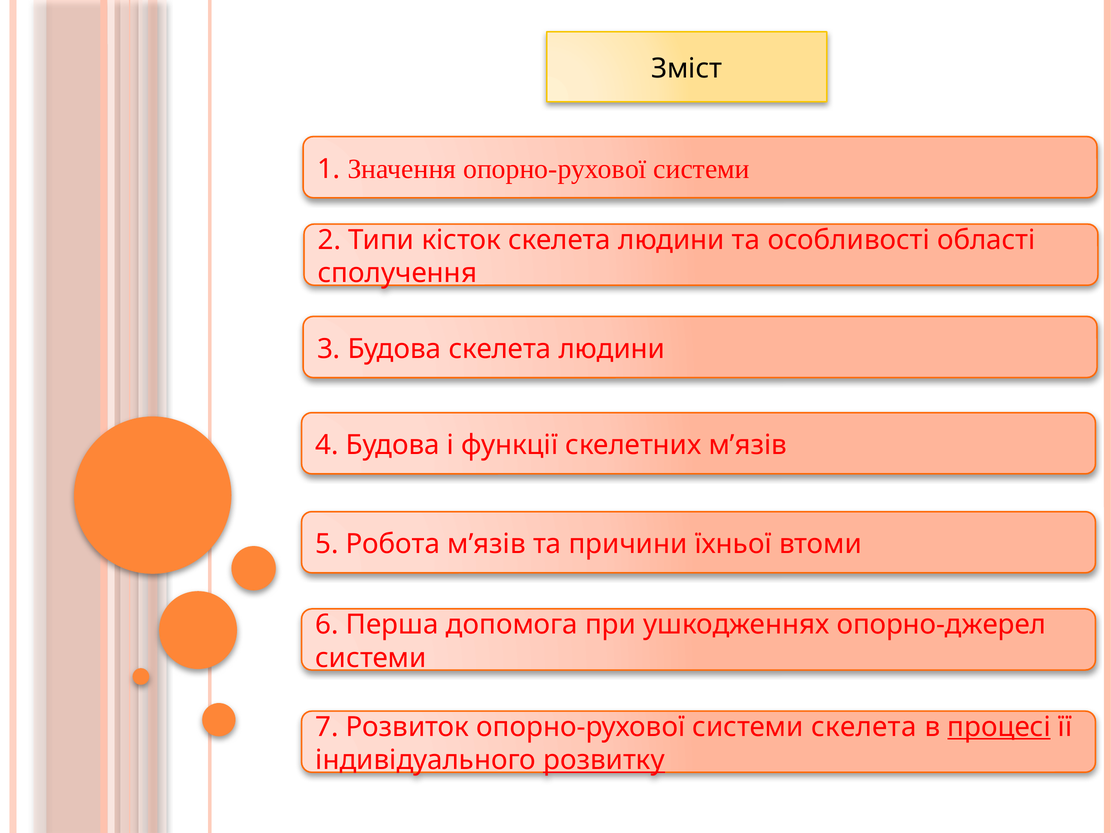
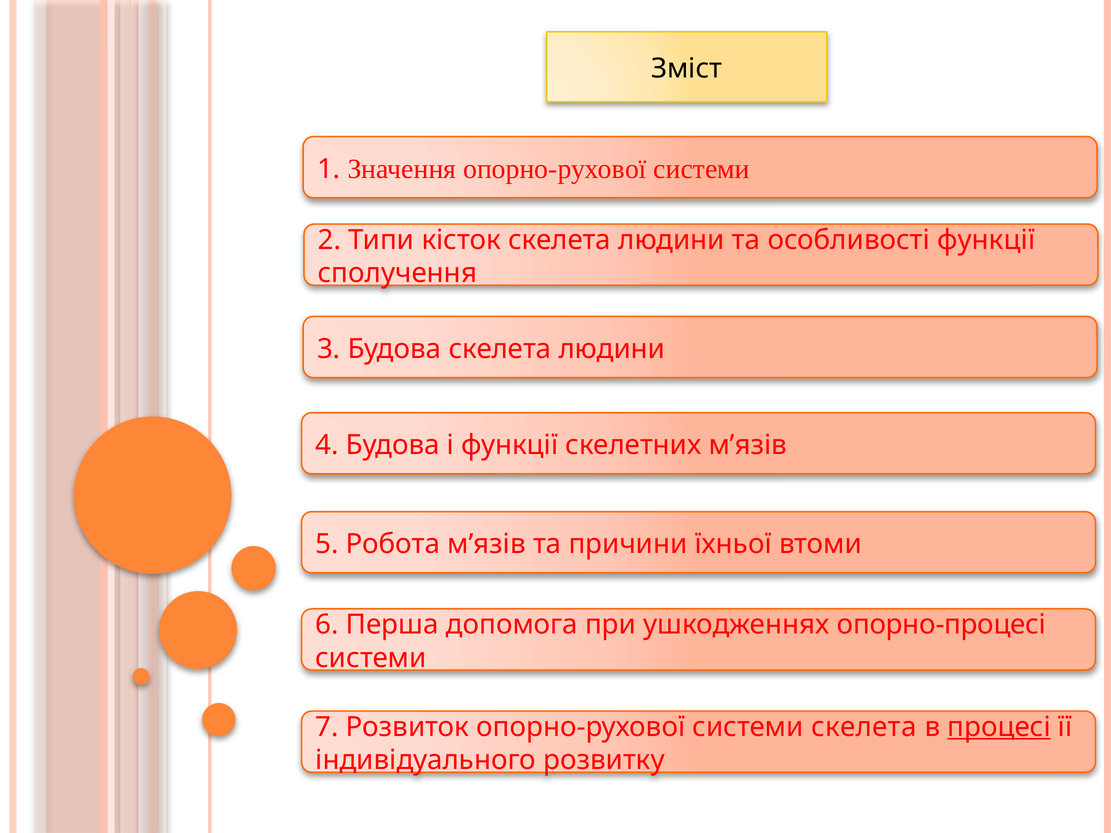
особливості області: області -> функції
опорно-джерел: опорно-джерел -> опорно-процесі
розвитку underline: present -> none
